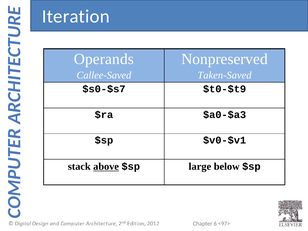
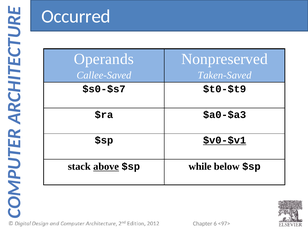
Iteration: Iteration -> Occurred
$v0-$v1 underline: none -> present
large: large -> while
